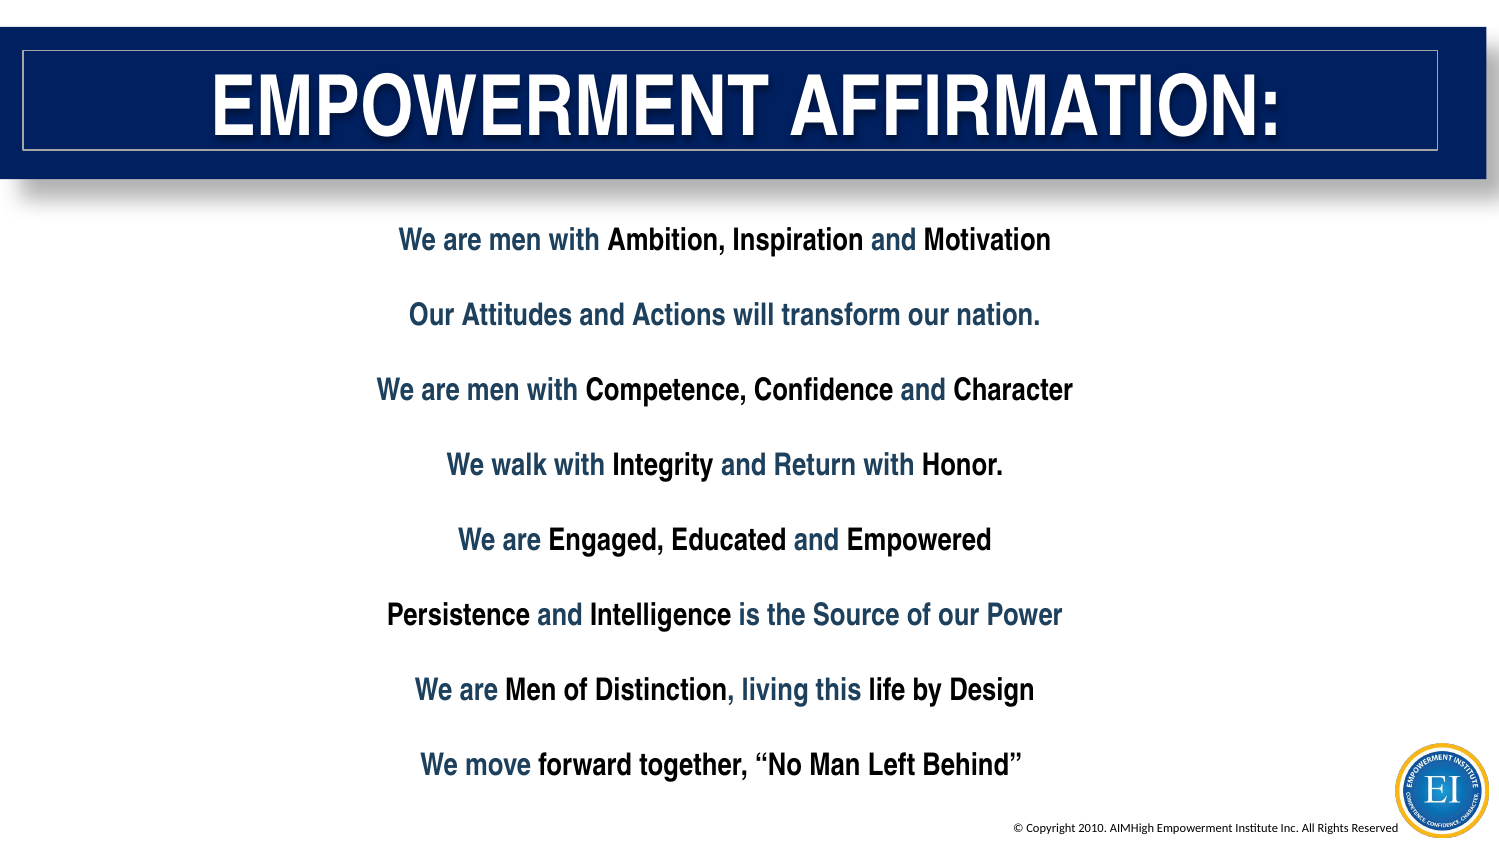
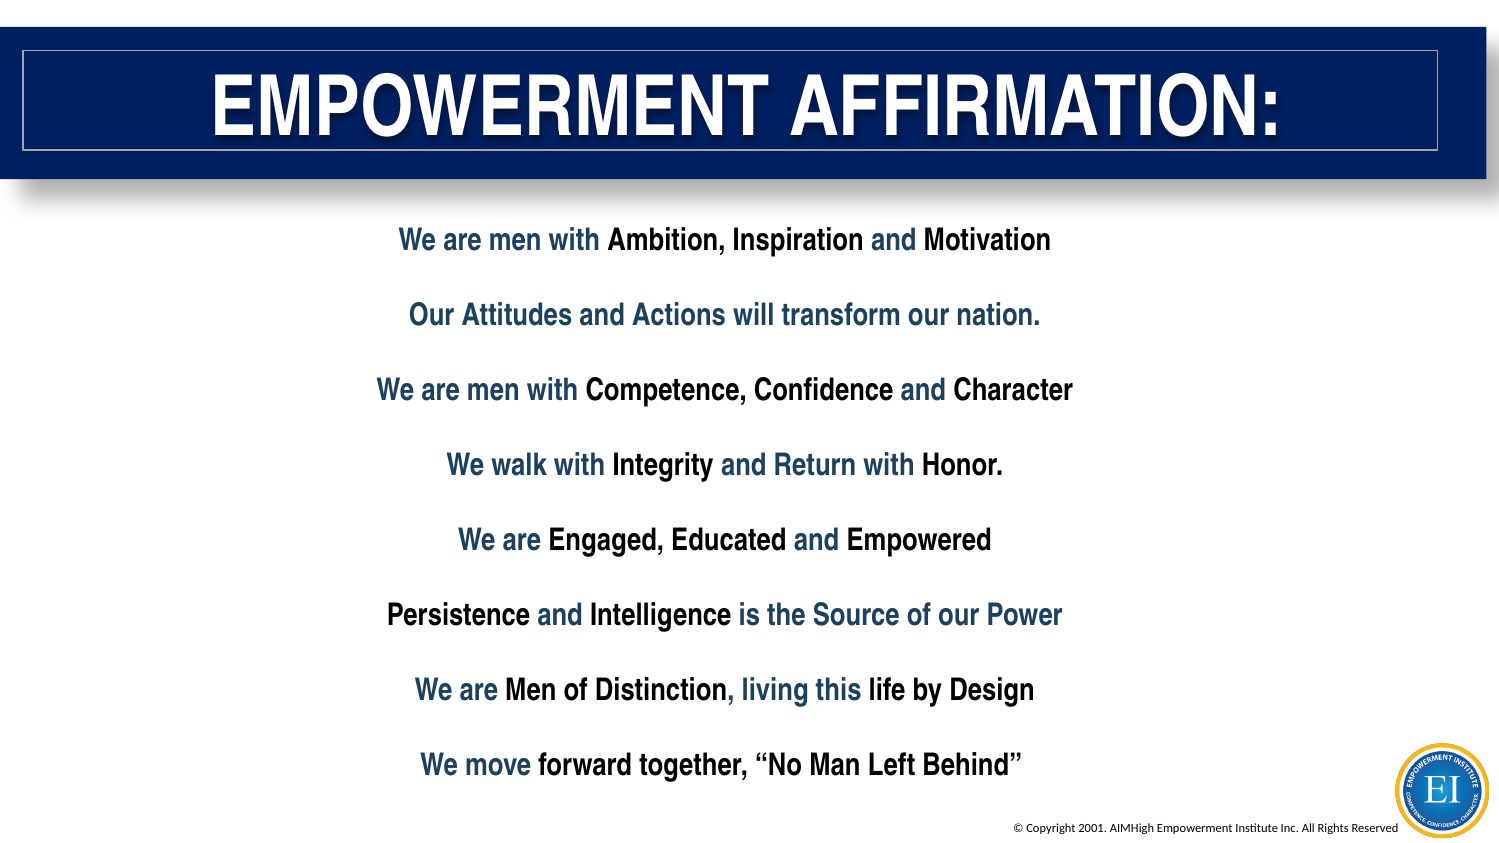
2010: 2010 -> 2001
